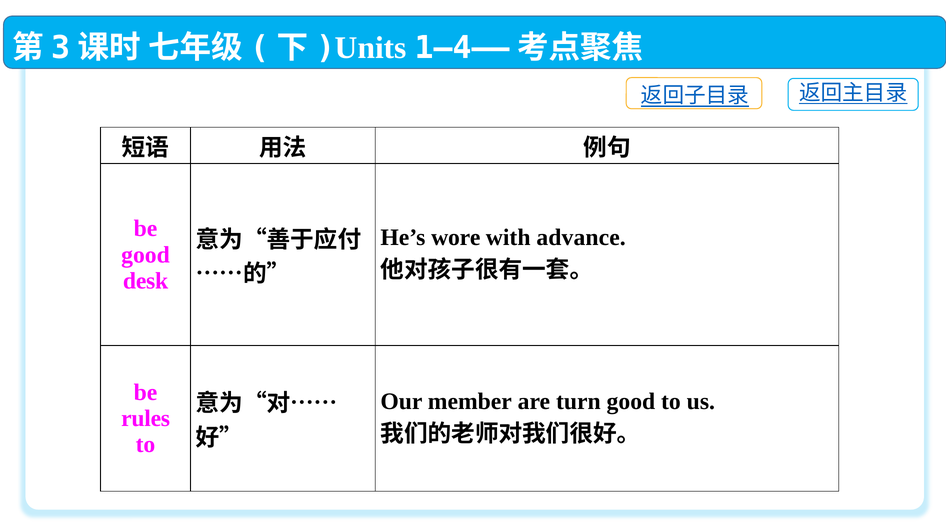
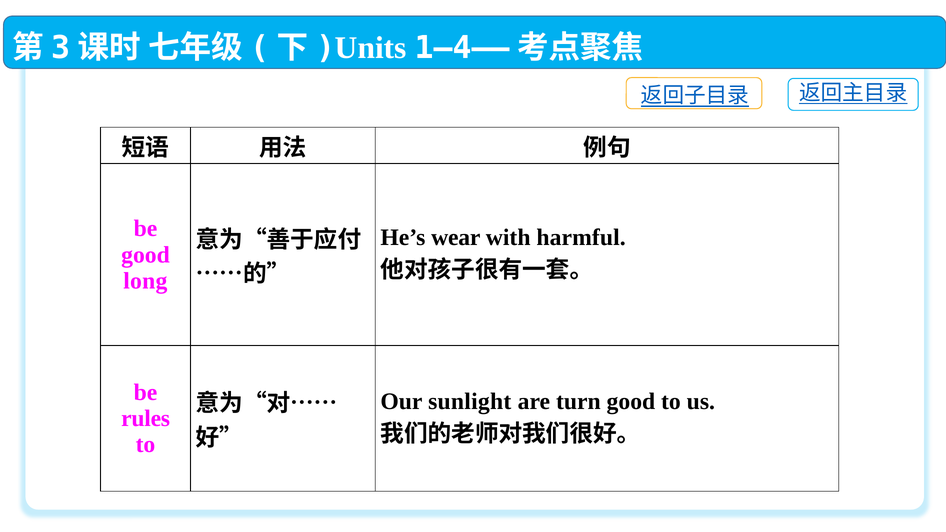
wore: wore -> wear
advance: advance -> harmful
desk: desk -> long
member: member -> sunlight
